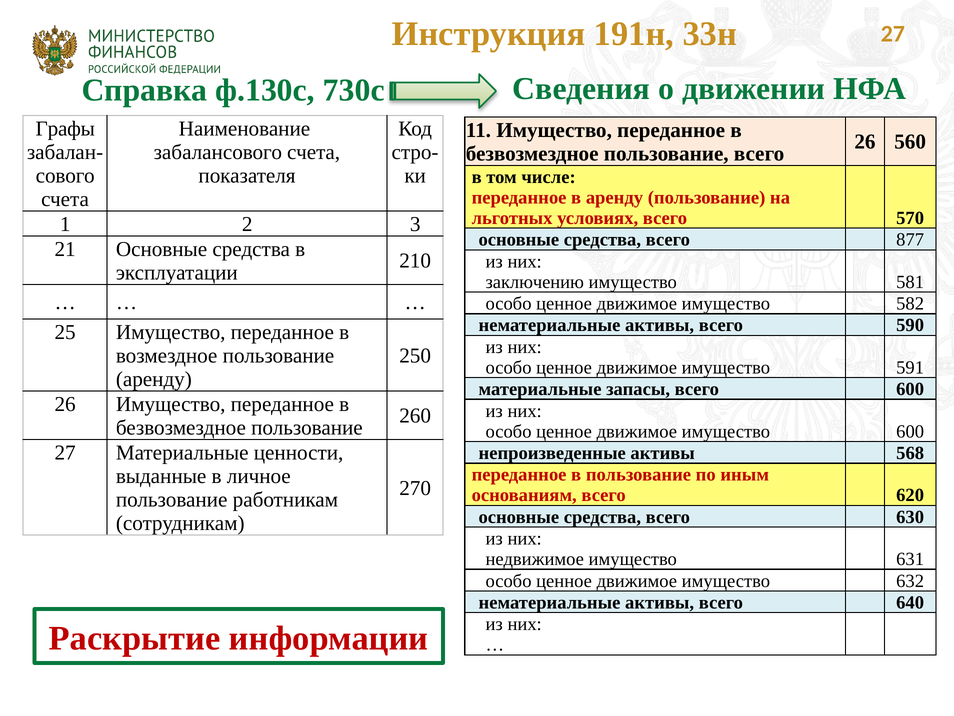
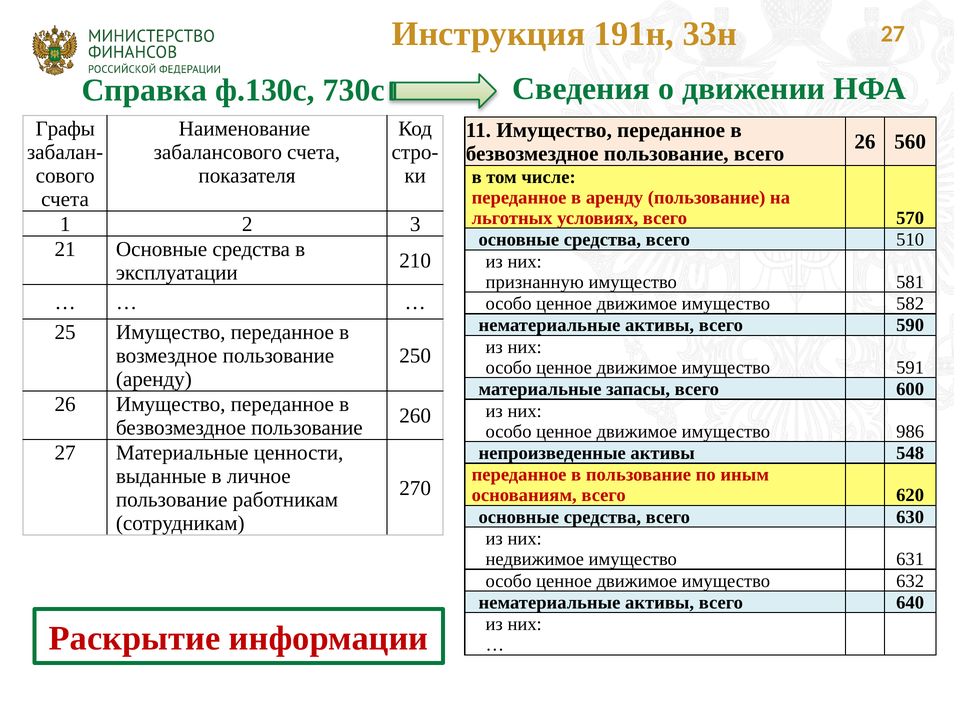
877: 877 -> 510
заключению: заключению -> признанную
имущество 600: 600 -> 986
568: 568 -> 548
